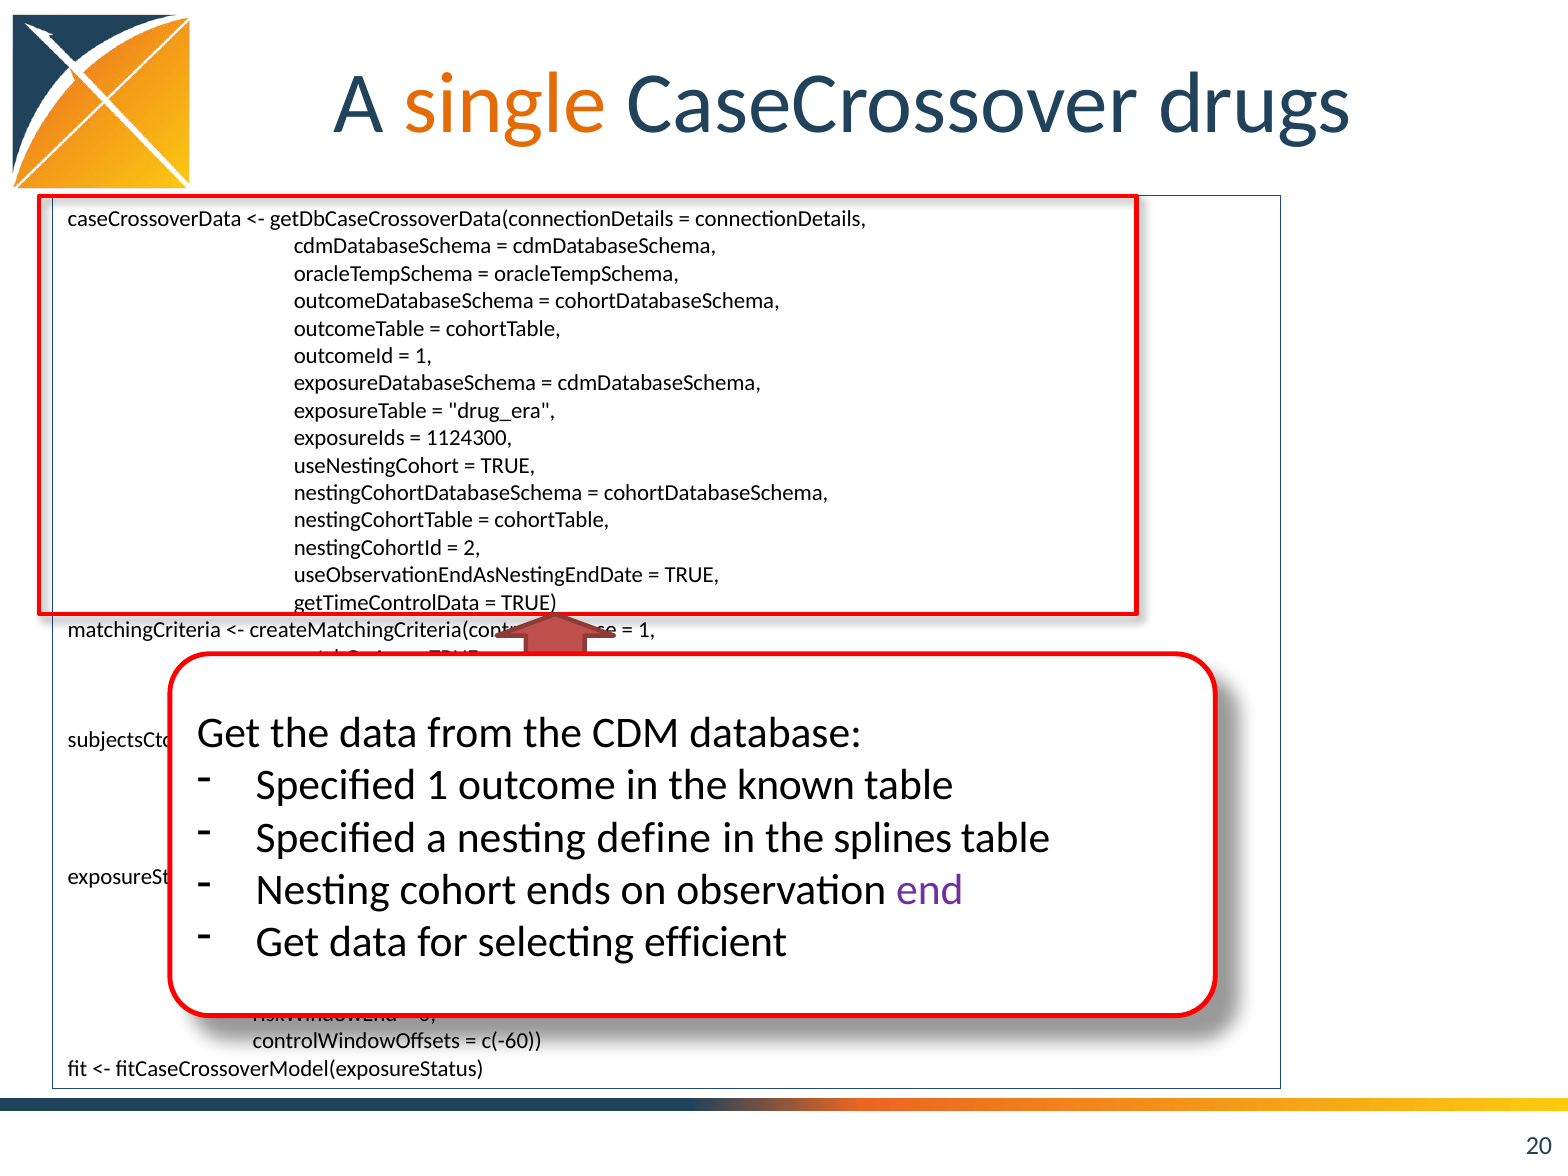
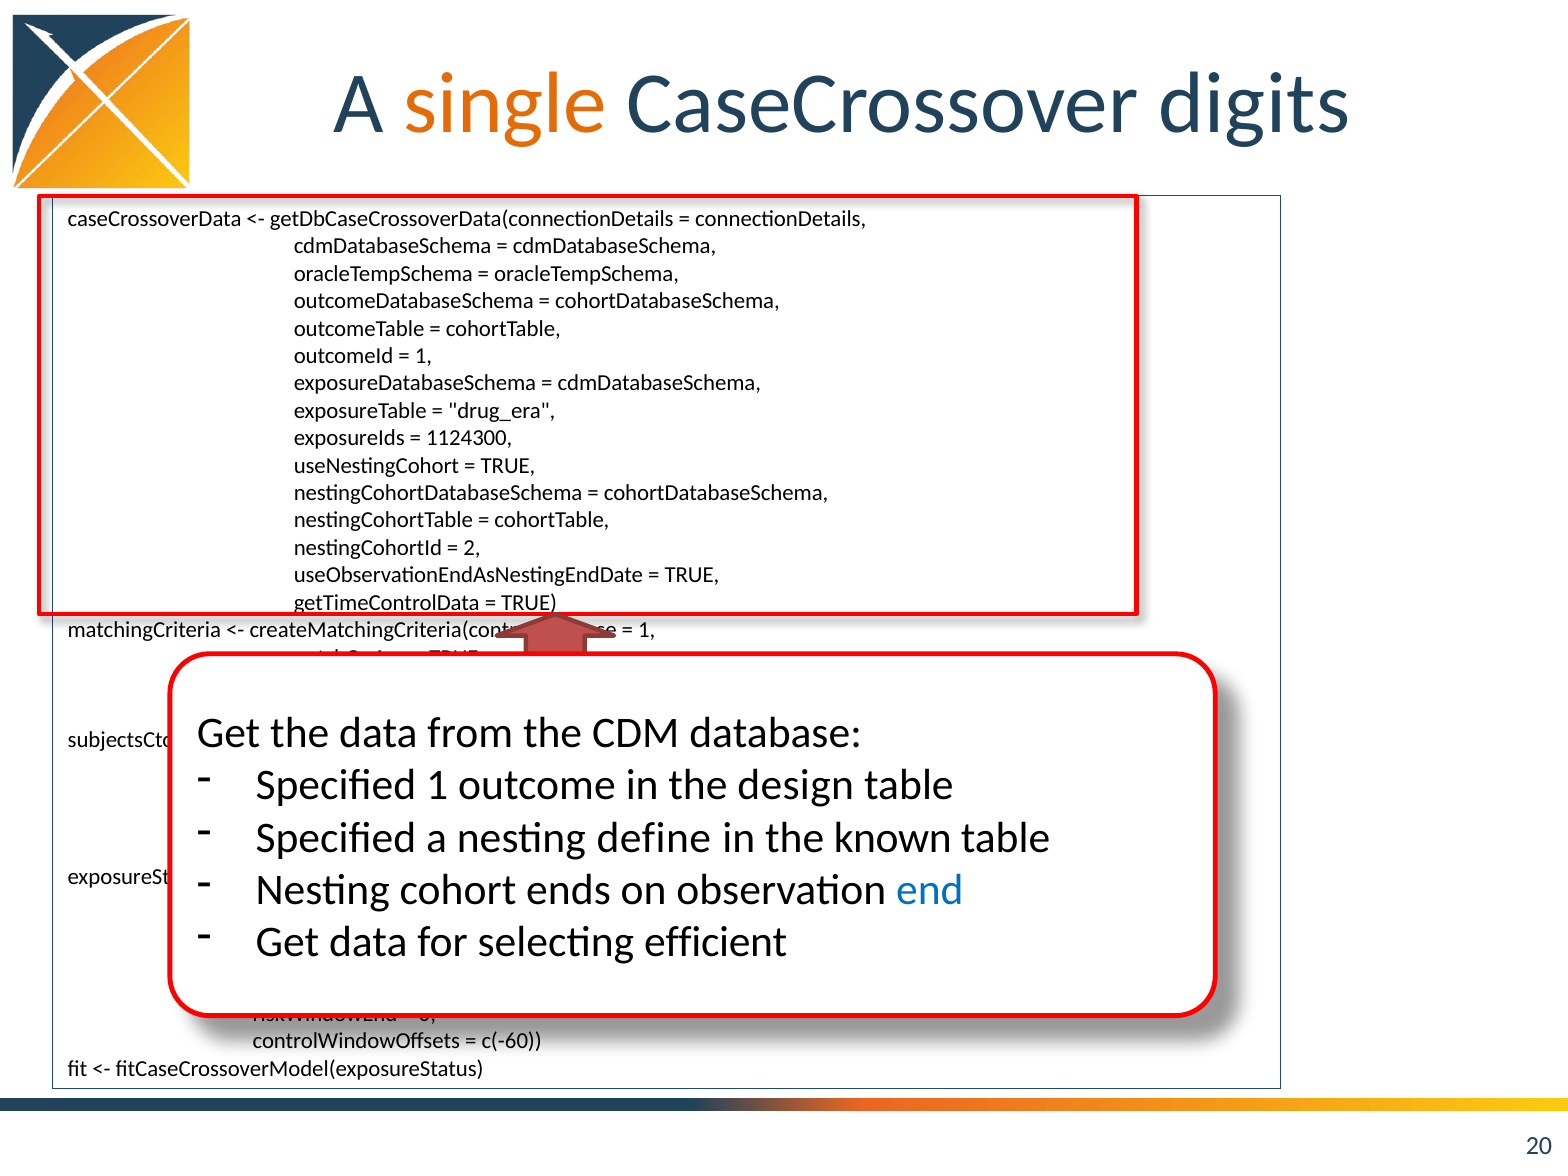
drugs: drugs -> digits
known: known -> design
splines: splines -> known
end colour: purple -> blue
